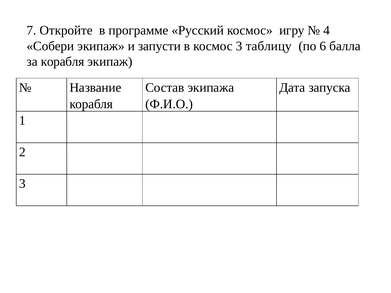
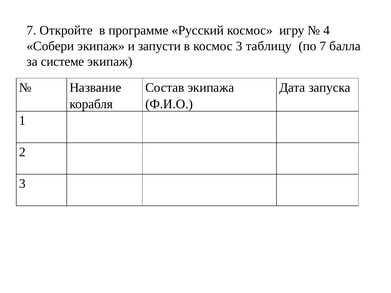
по 6: 6 -> 7
за корабля: корабля -> системе
